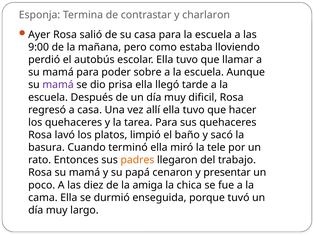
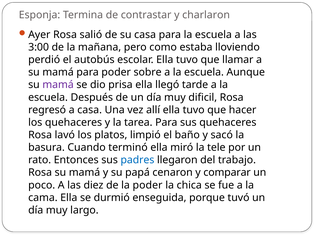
9:00: 9:00 -> 3:00
padres colour: orange -> blue
presentar: presentar -> comparar
la amiga: amiga -> poder
